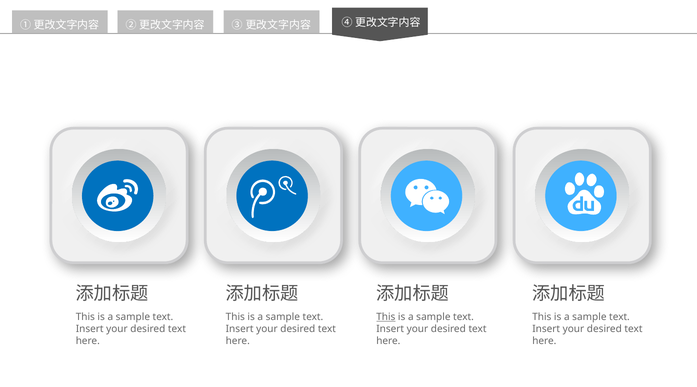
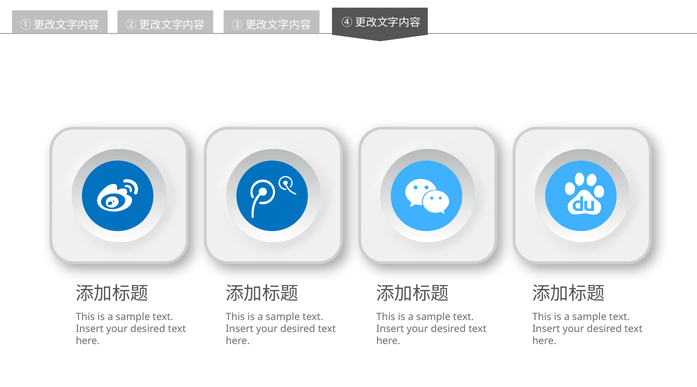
This at (386, 317) underline: present -> none
